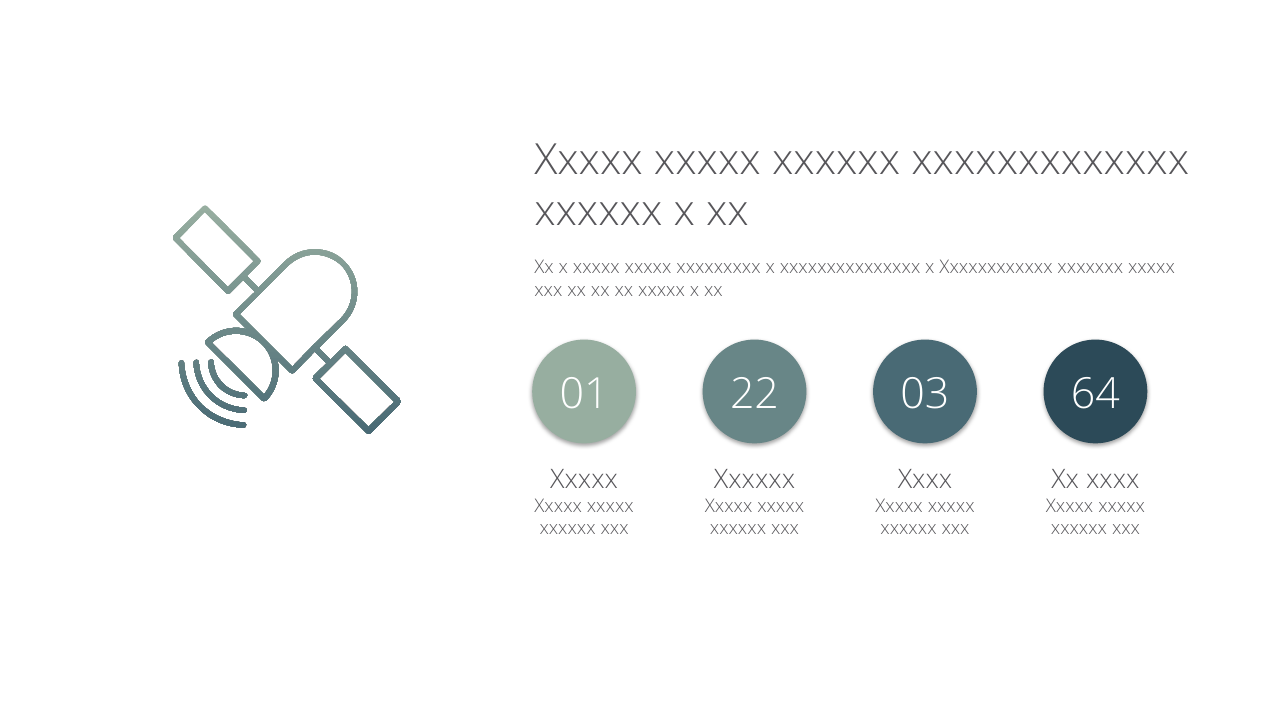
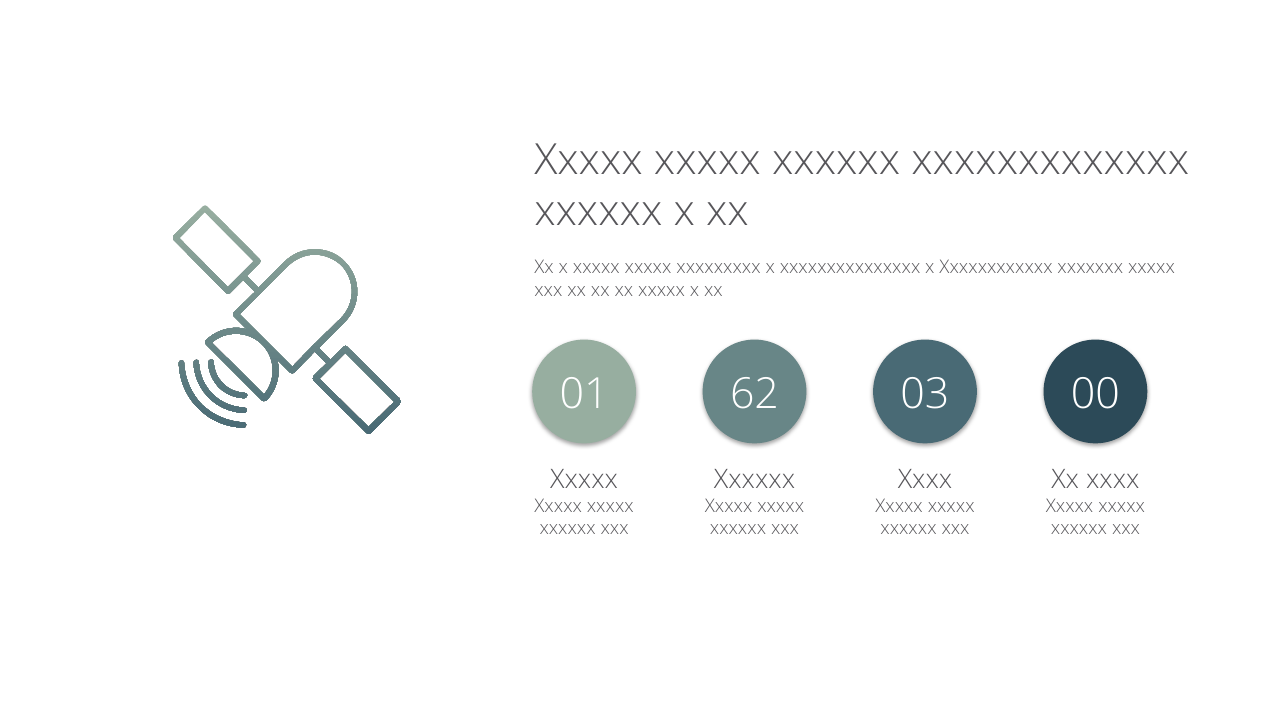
22: 22 -> 62
64: 64 -> 00
